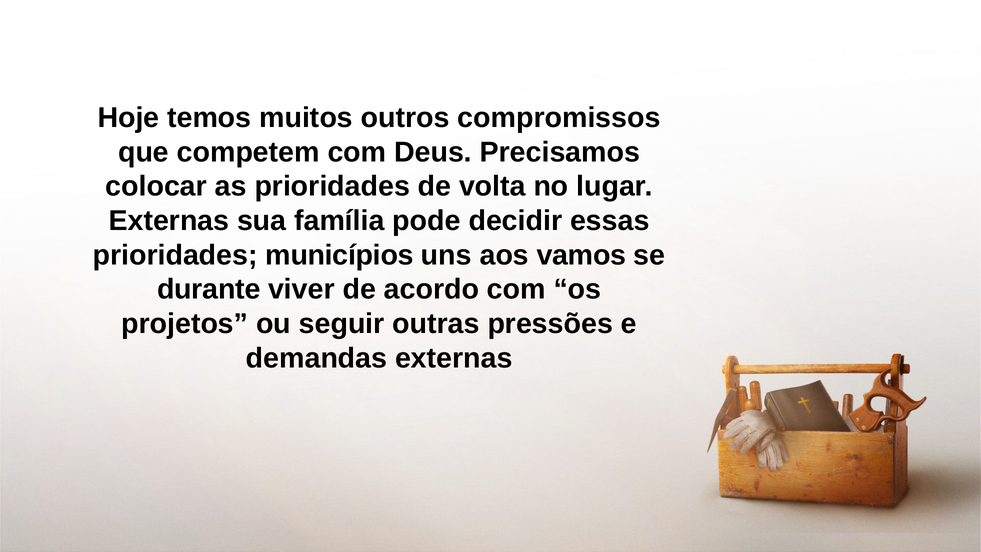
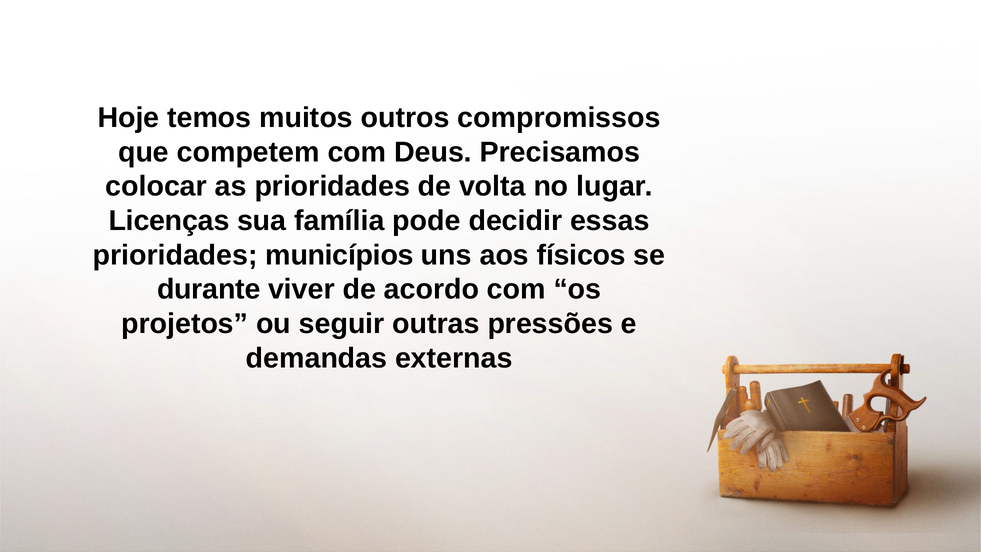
Externas at (169, 221): Externas -> Licenças
vamos: vamos -> físicos
